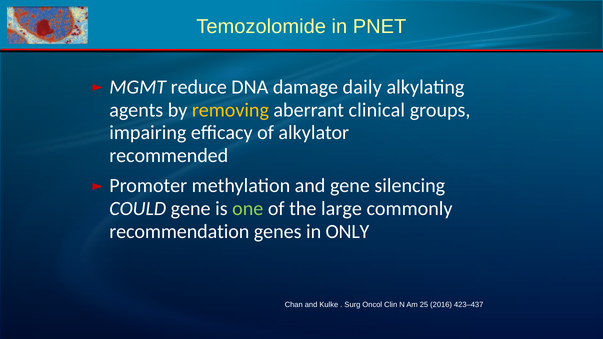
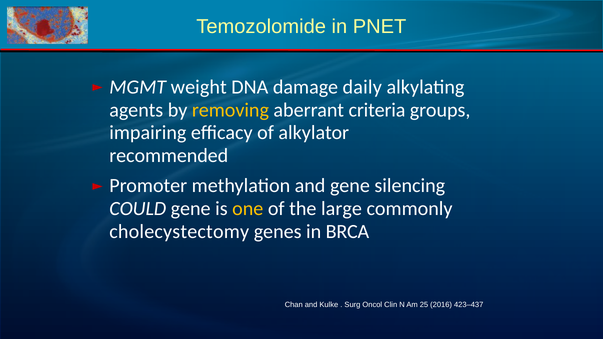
reduce: reduce -> weight
clinical: clinical -> criteria
one colour: light green -> yellow
recommendation: recommendation -> cholecystectomy
ONLY: ONLY -> BRCA
